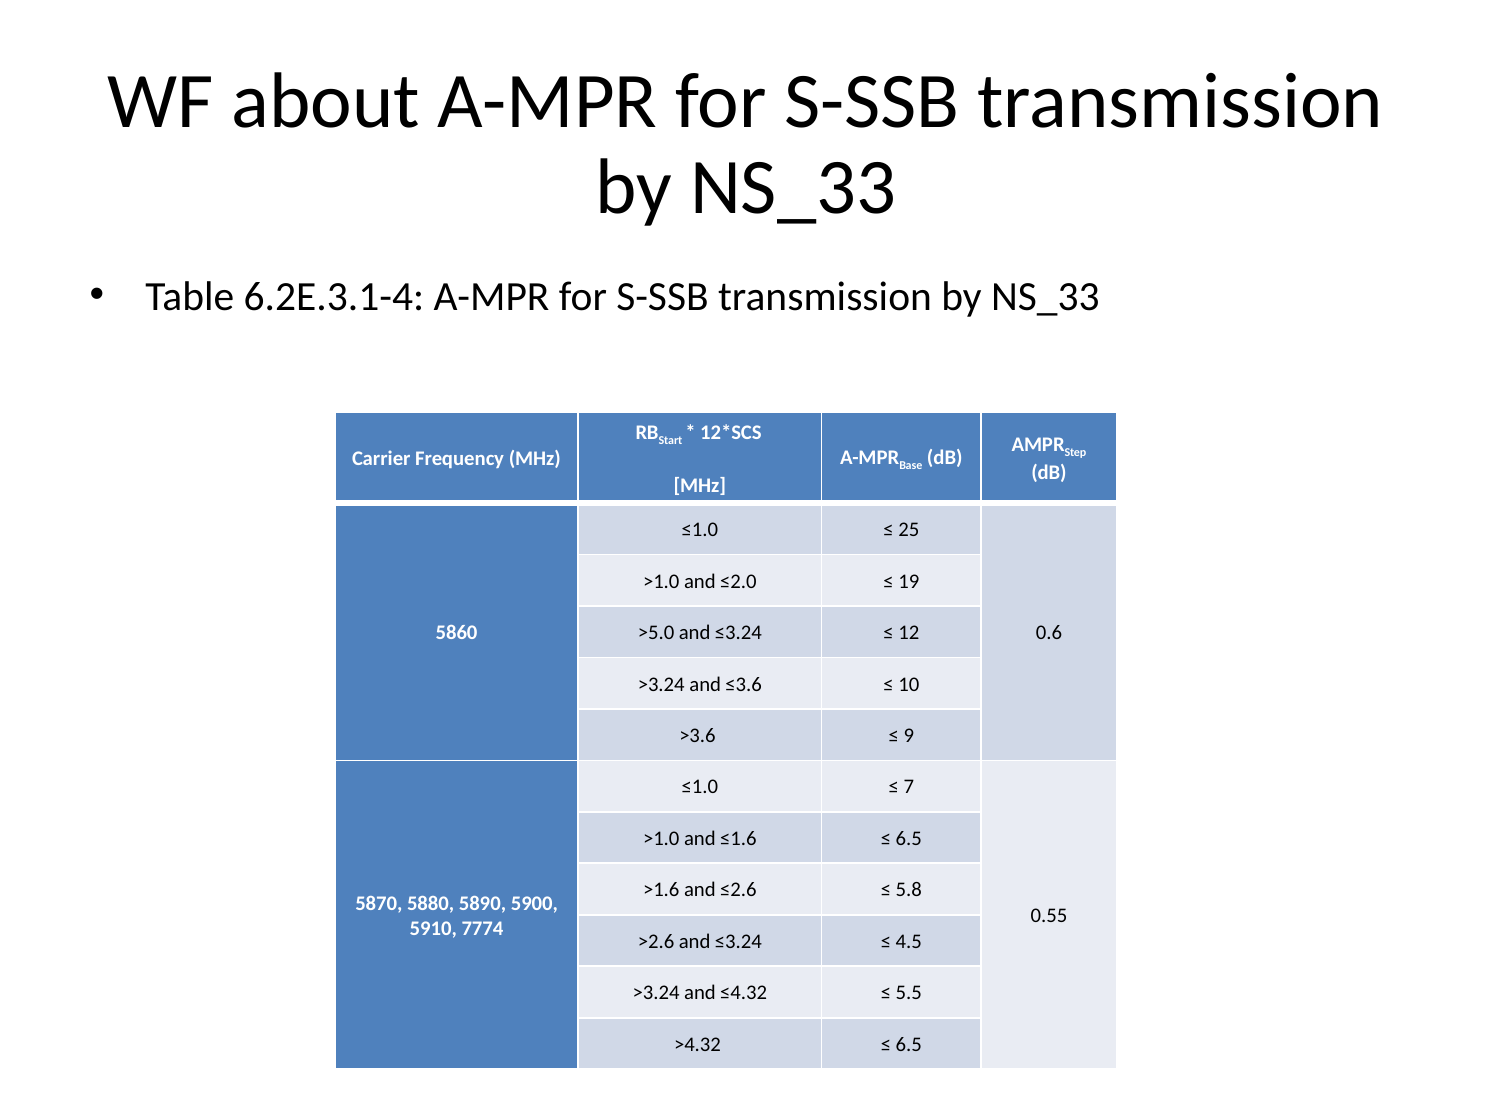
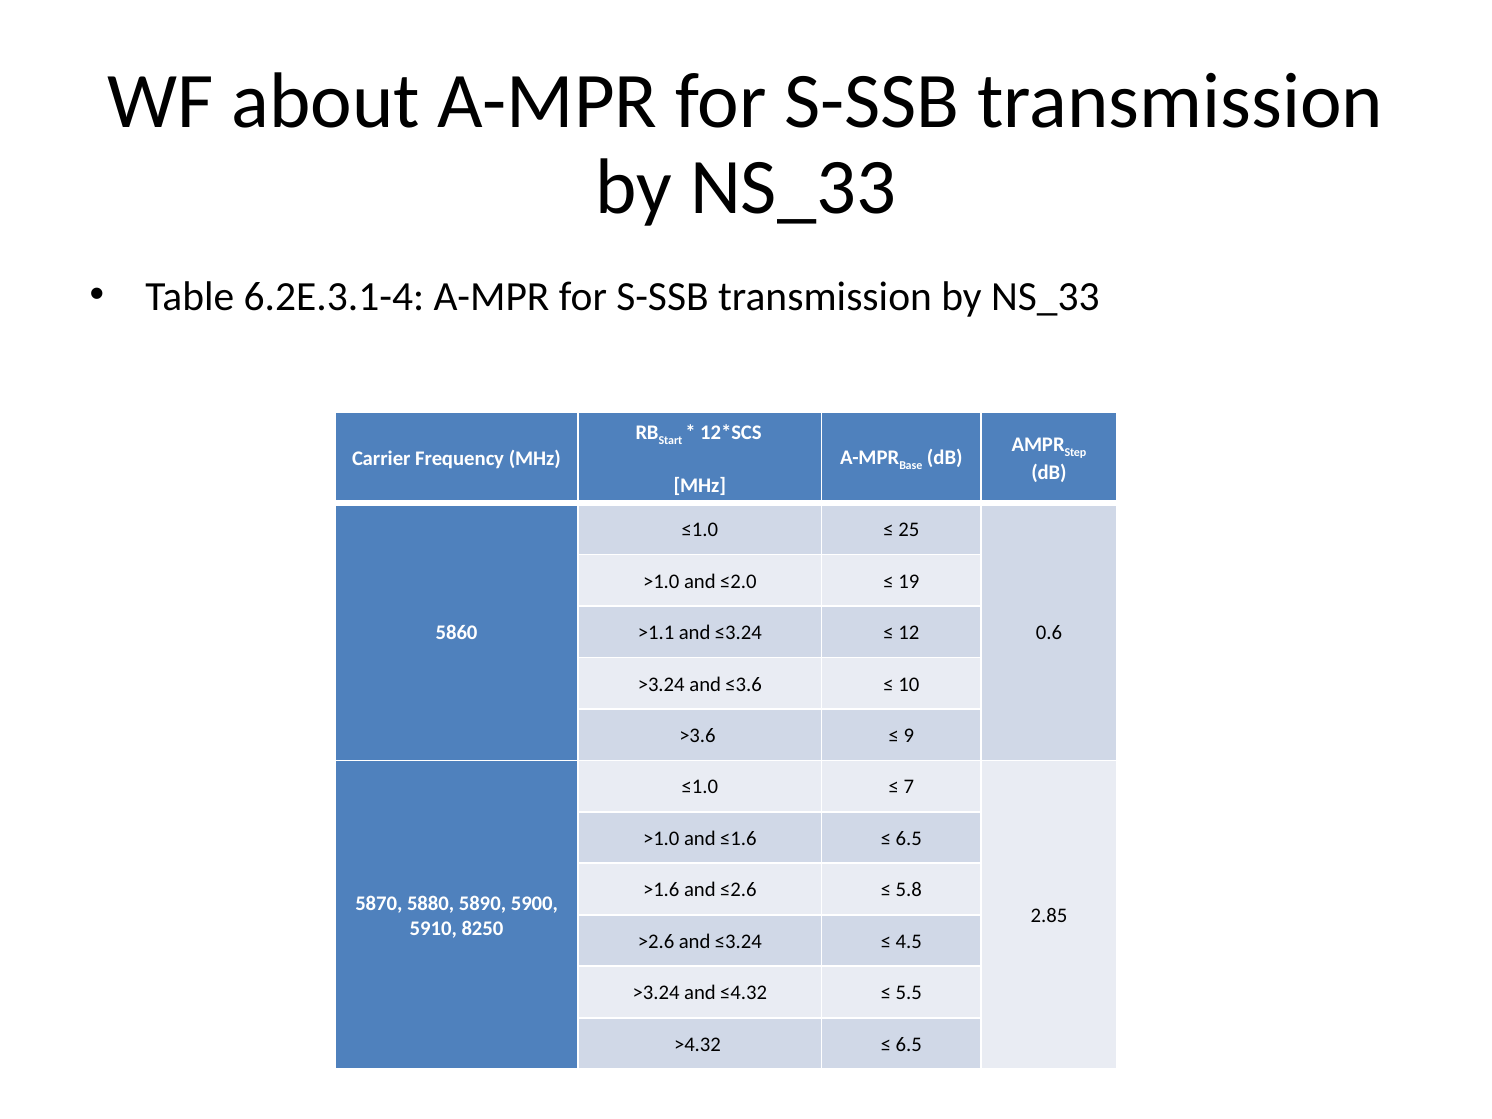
>5.0: >5.0 -> >1.1
0.55: 0.55 -> 2.85
7774: 7774 -> 8250
